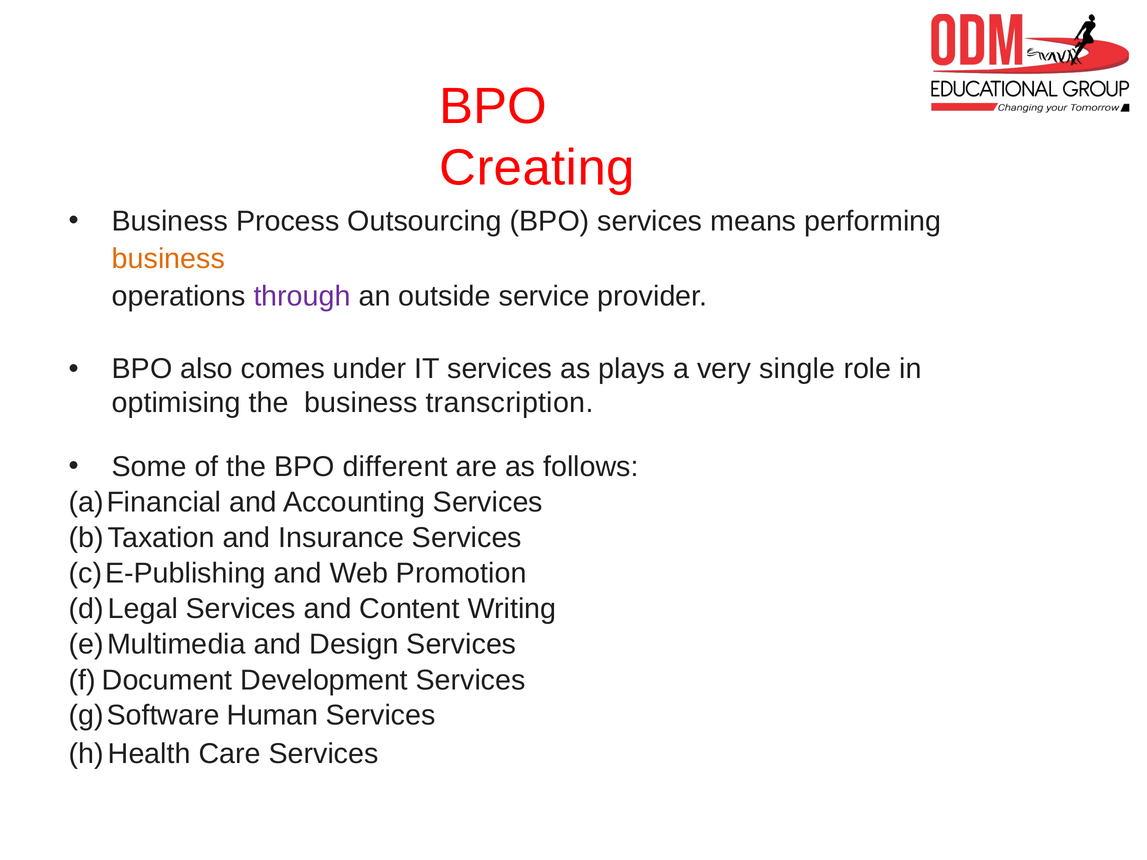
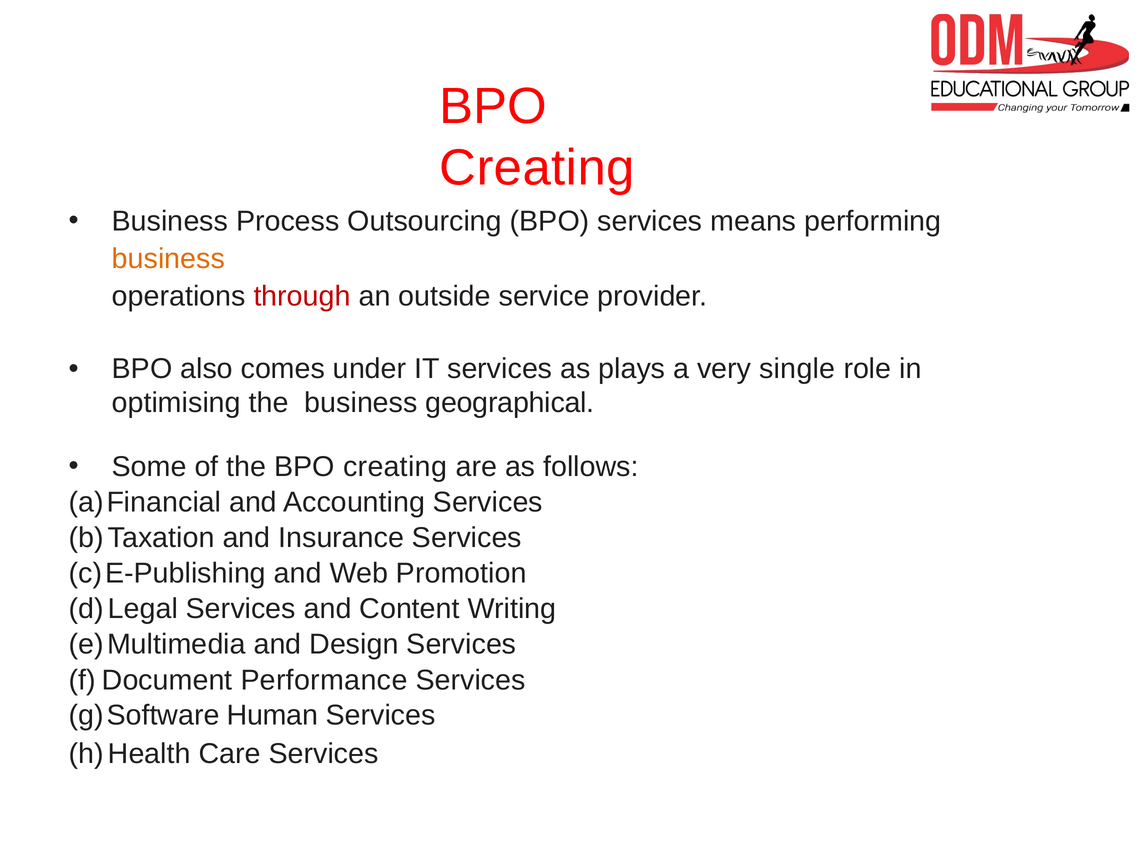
through colour: purple -> red
transcription: transcription -> geographical
the BPO different: different -> creating
Development: Development -> Performance
